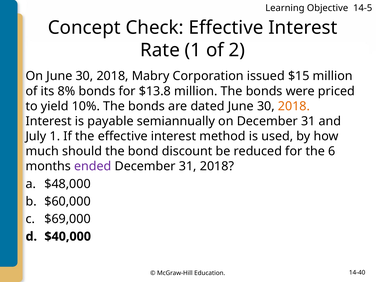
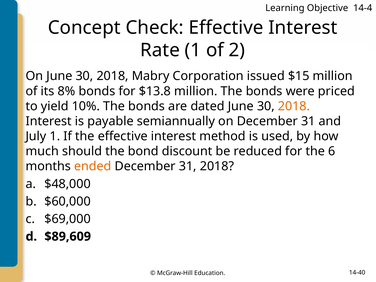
14-5: 14-5 -> 14-4
ended colour: purple -> orange
$40,000: $40,000 -> $89,609
